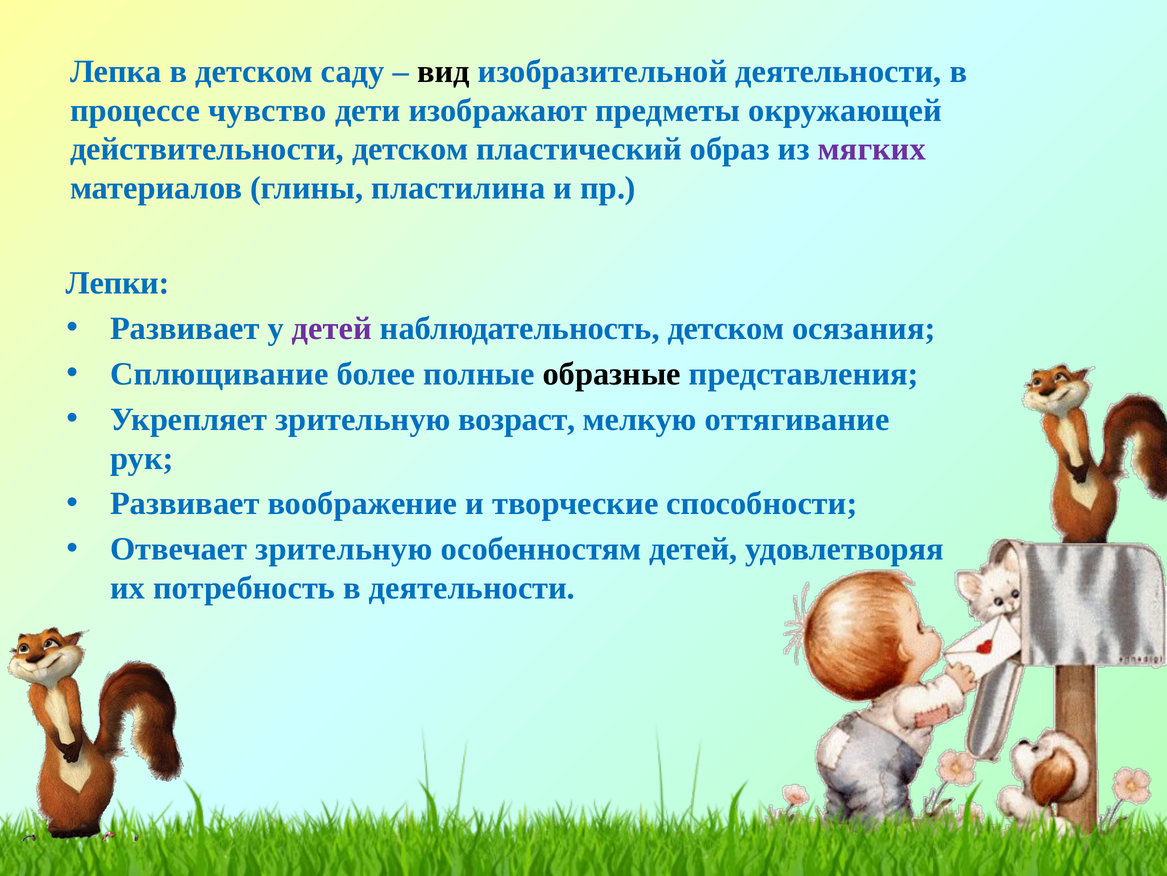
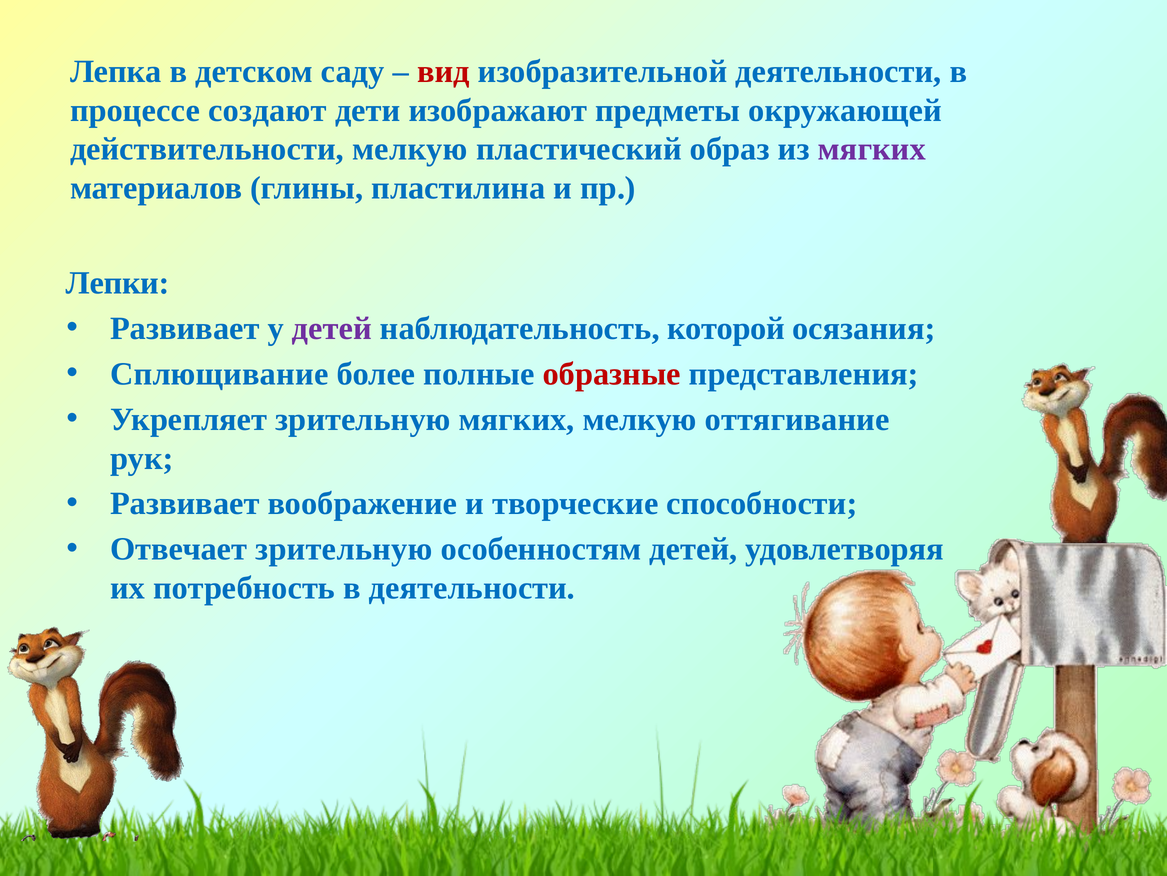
вид colour: black -> red
чувство: чувство -> создают
действительности детском: детском -> мелкую
наблюдательность детском: детском -> которой
образные colour: black -> red
зрительную возраст: возраст -> мягких
